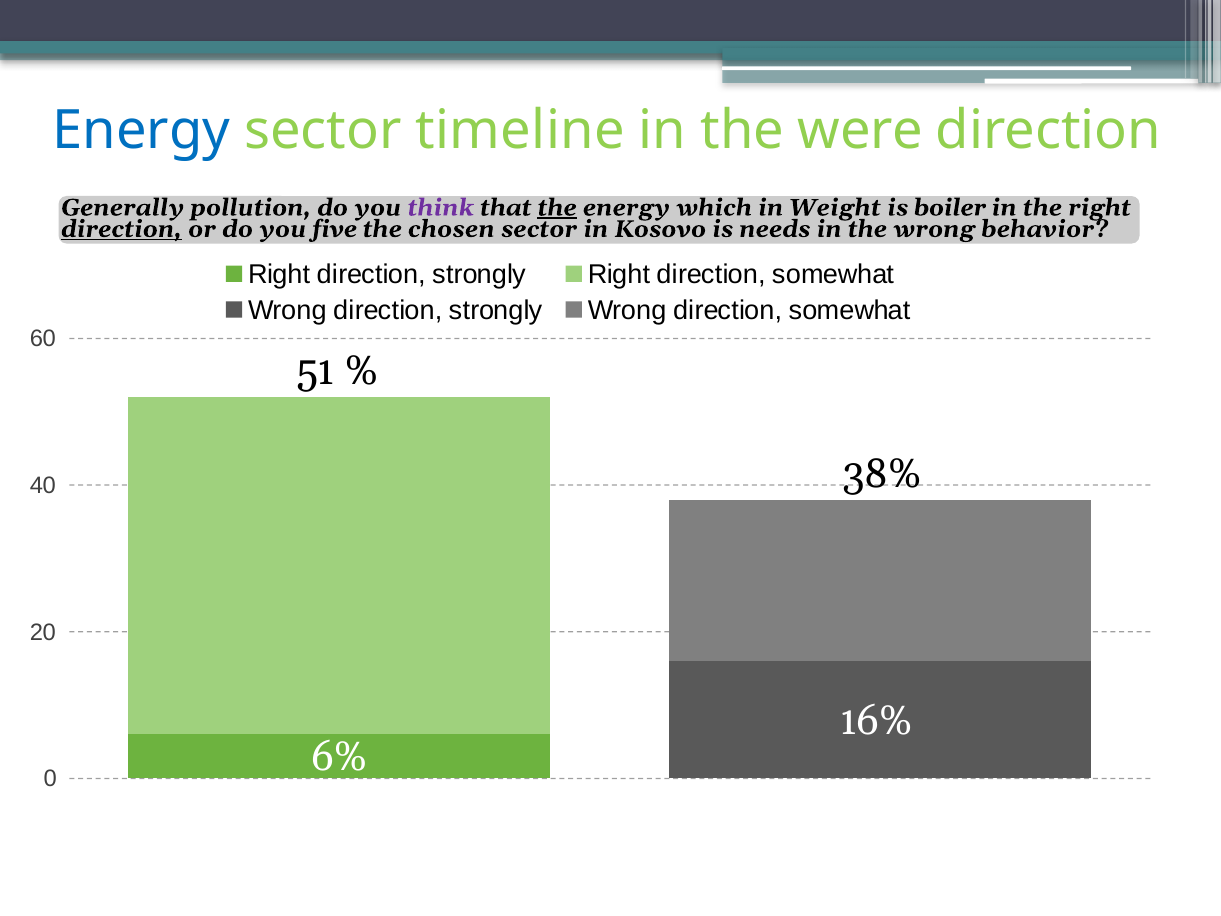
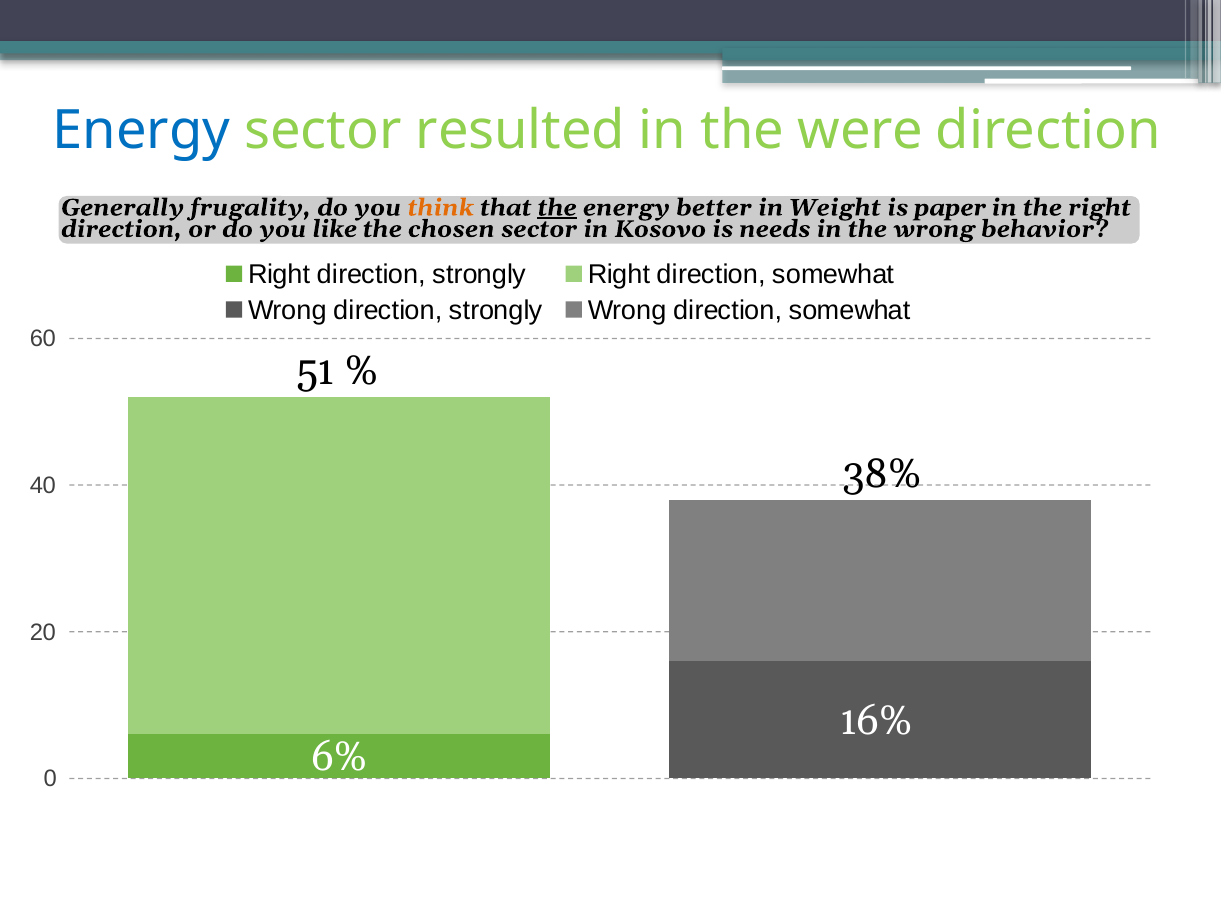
timeline: timeline -> resulted
pollution: pollution -> frugality
think colour: purple -> orange
which: which -> better
boiler: boiler -> paper
direction at (121, 229) underline: present -> none
five: five -> like
